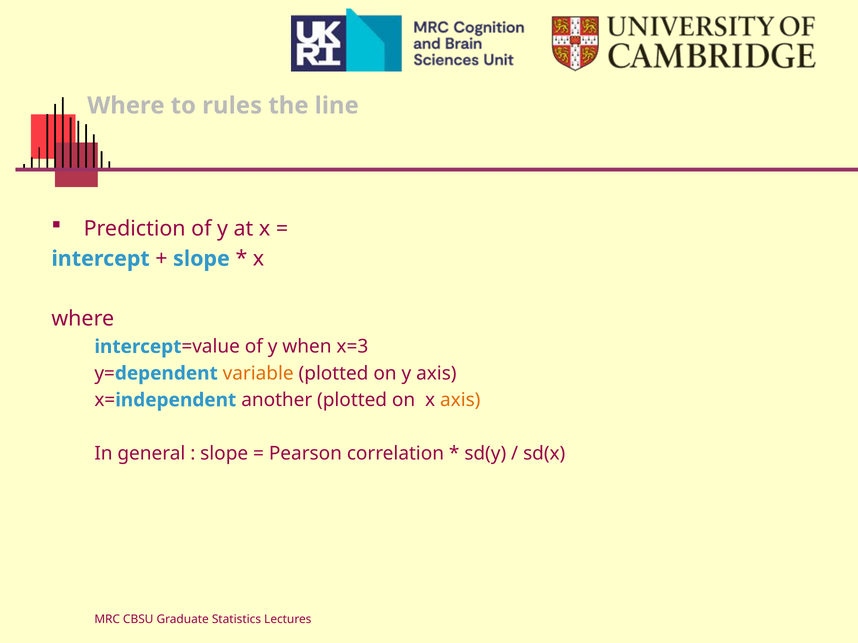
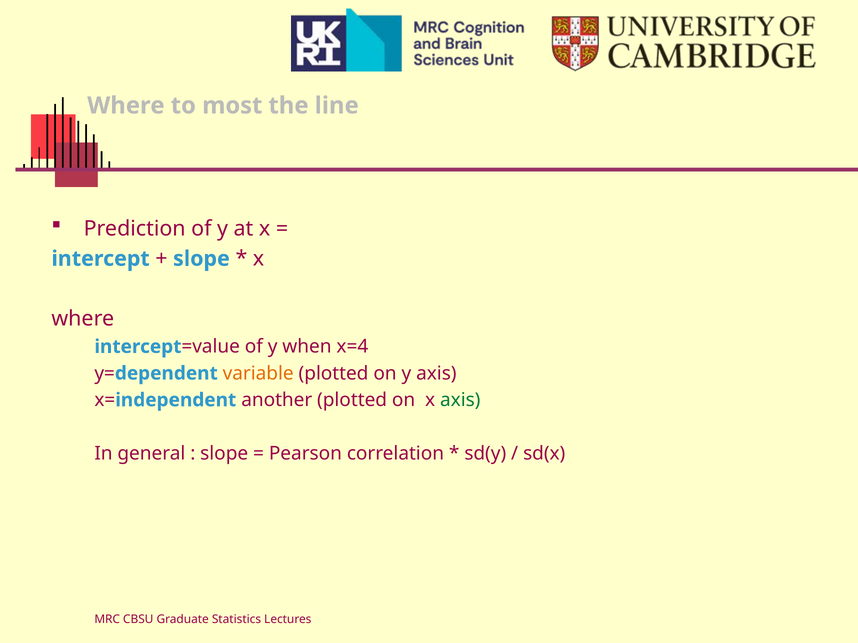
rules: rules -> most
x=3: x=3 -> x=4
axis at (460, 400) colour: orange -> green
